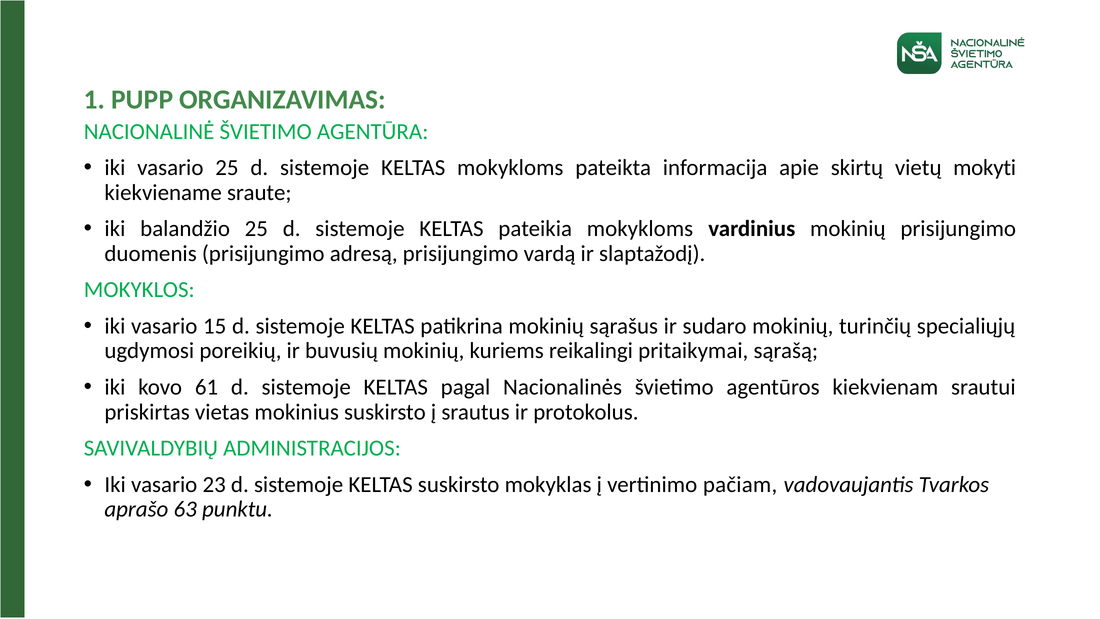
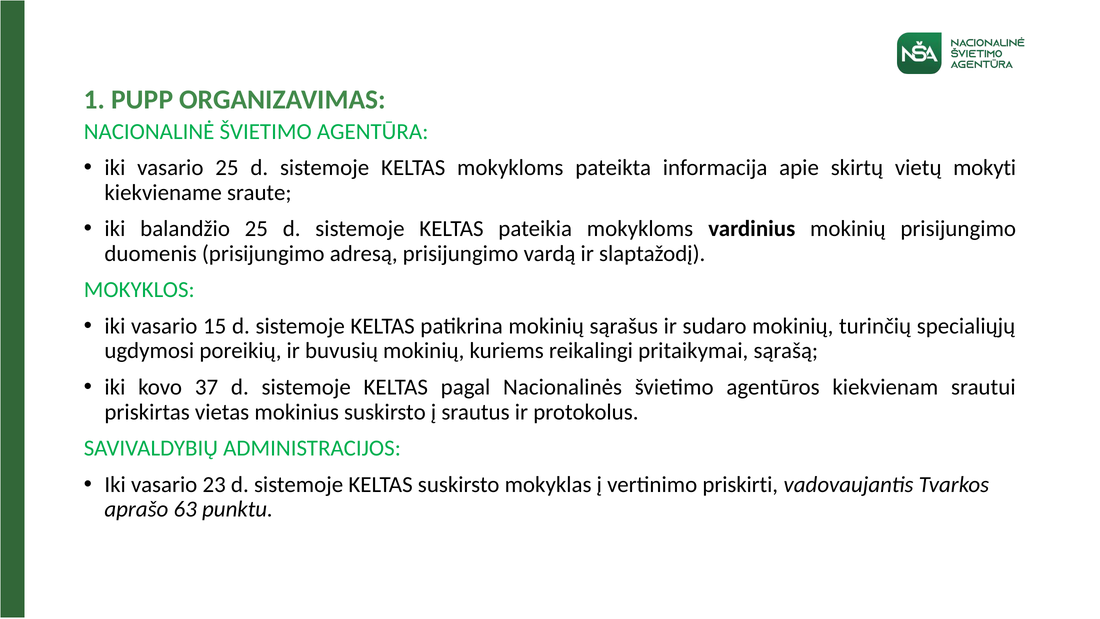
61: 61 -> 37
pačiam: pačiam -> priskirti
